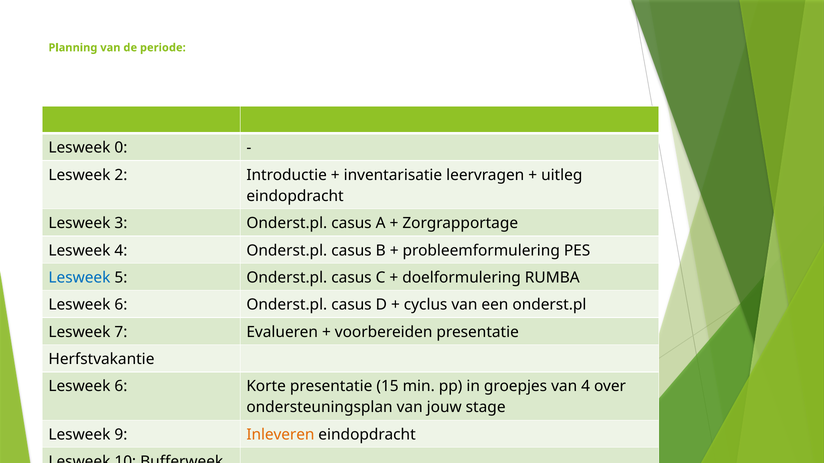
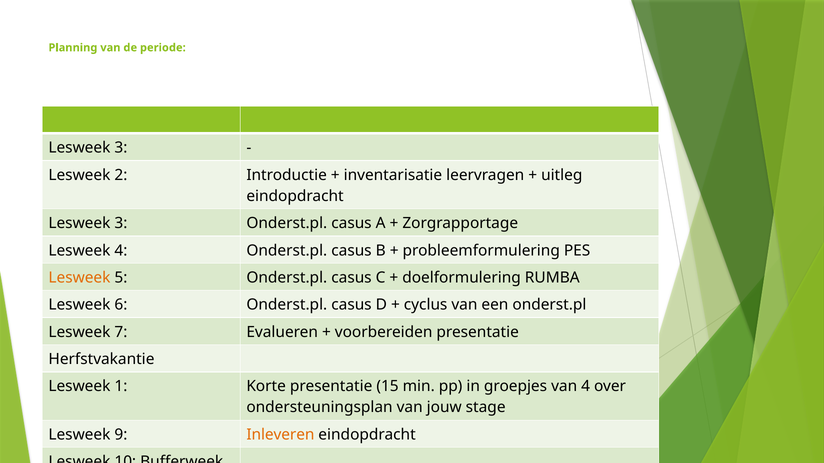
0 at (121, 148): 0 -> 3
Lesweek at (79, 278) colour: blue -> orange
6 at (121, 387): 6 -> 1
